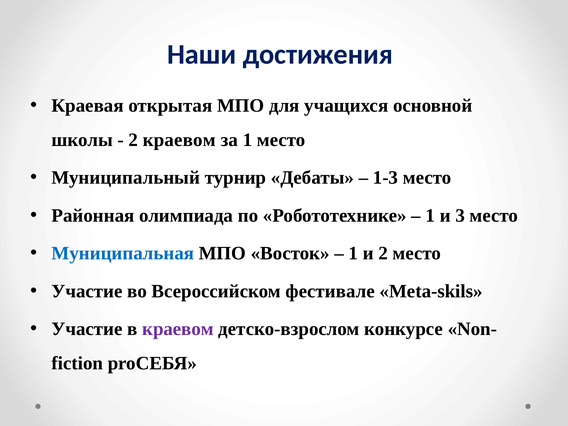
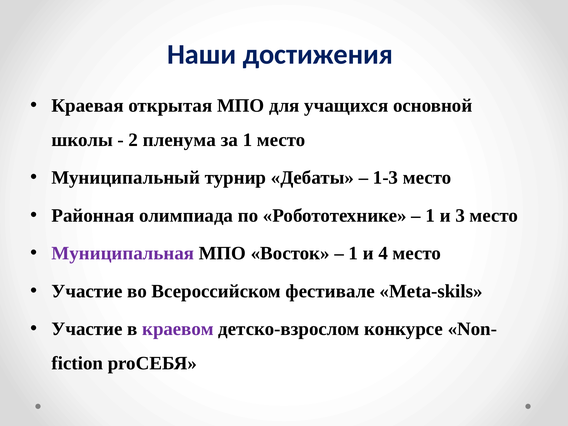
2 краевом: краевом -> пленума
Муниципальная colour: blue -> purple
и 2: 2 -> 4
